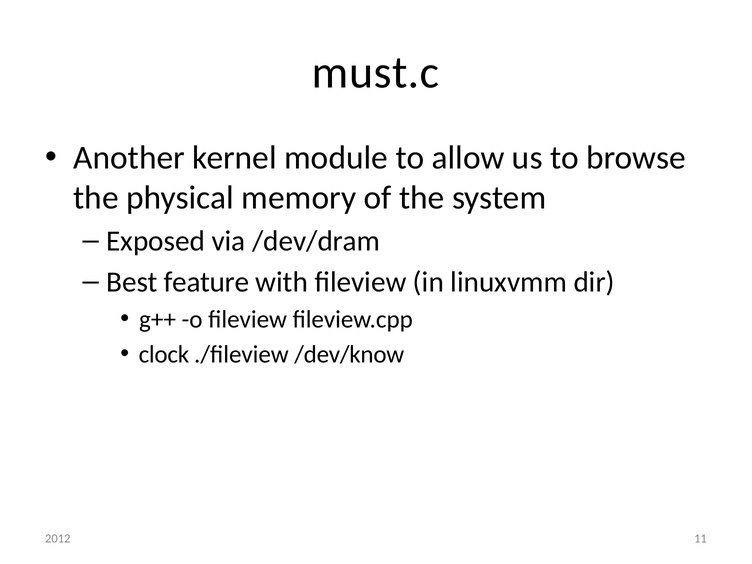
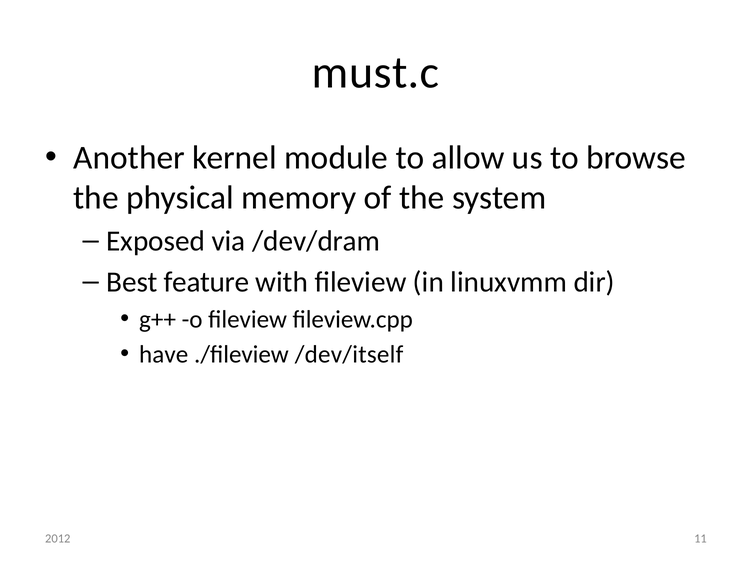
clock: clock -> have
/dev/know: /dev/know -> /dev/itself
